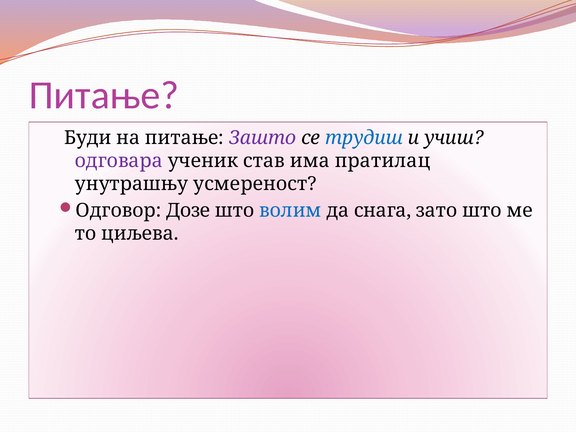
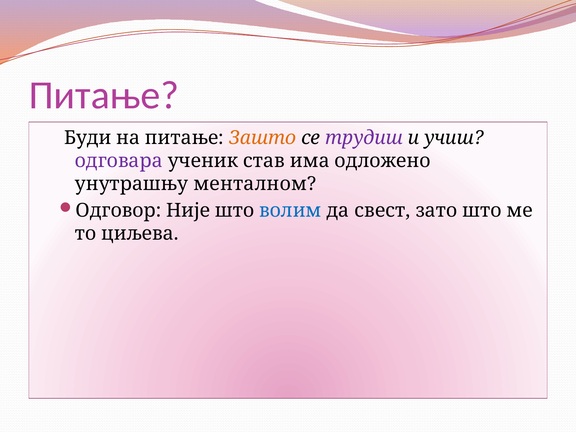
Зашто colour: purple -> orange
трудиш colour: blue -> purple
пратилац: пратилац -> одложено
усмереност: усмереност -> менталном
Дозе: Дозе -> Није
снага: снага -> свест
